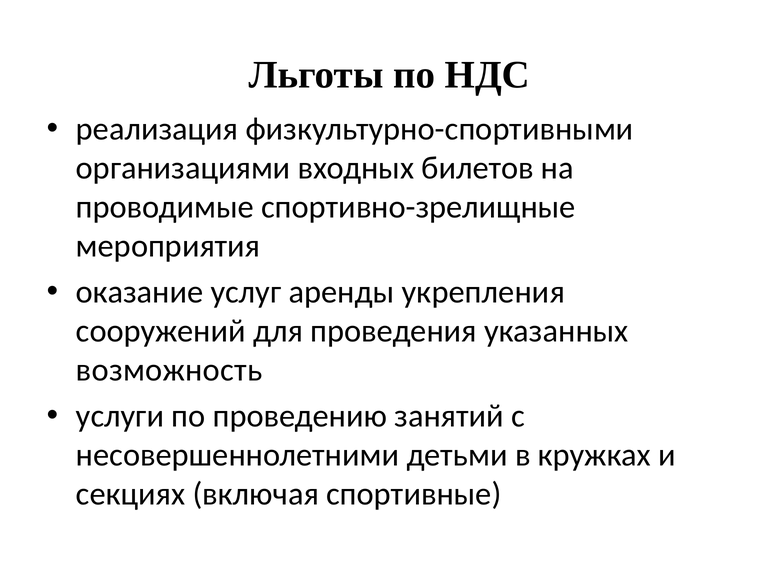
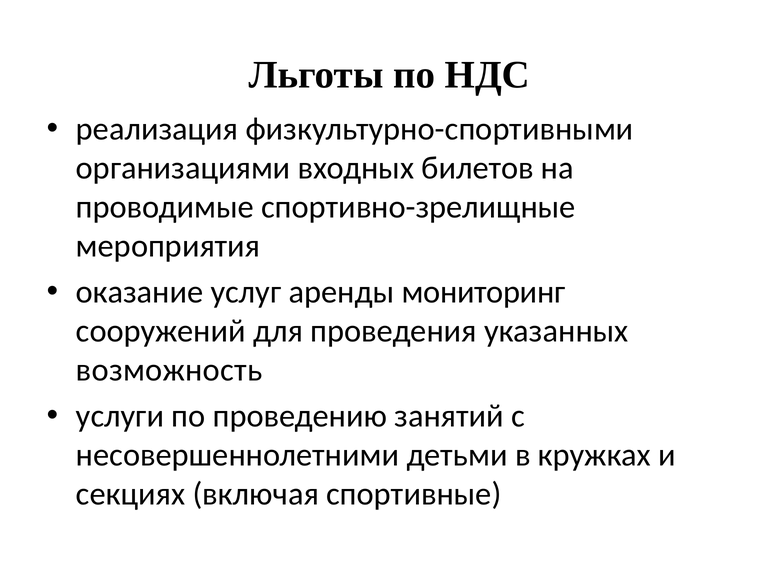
укрепления: укрепления -> мониторинг
